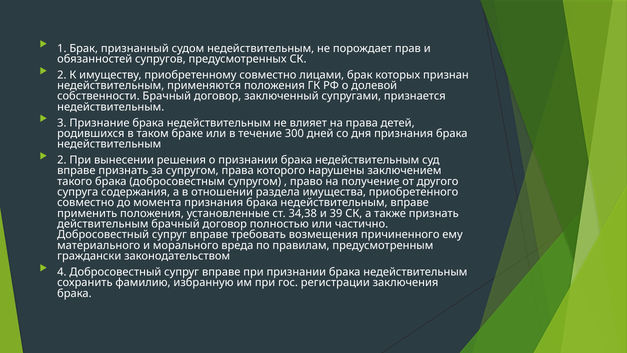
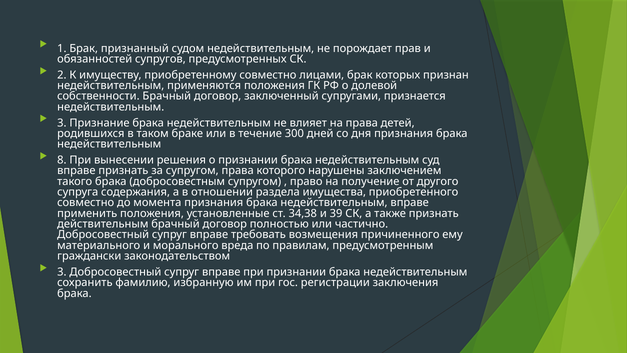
2 at (62, 160): 2 -> 8
4 at (62, 272): 4 -> 3
